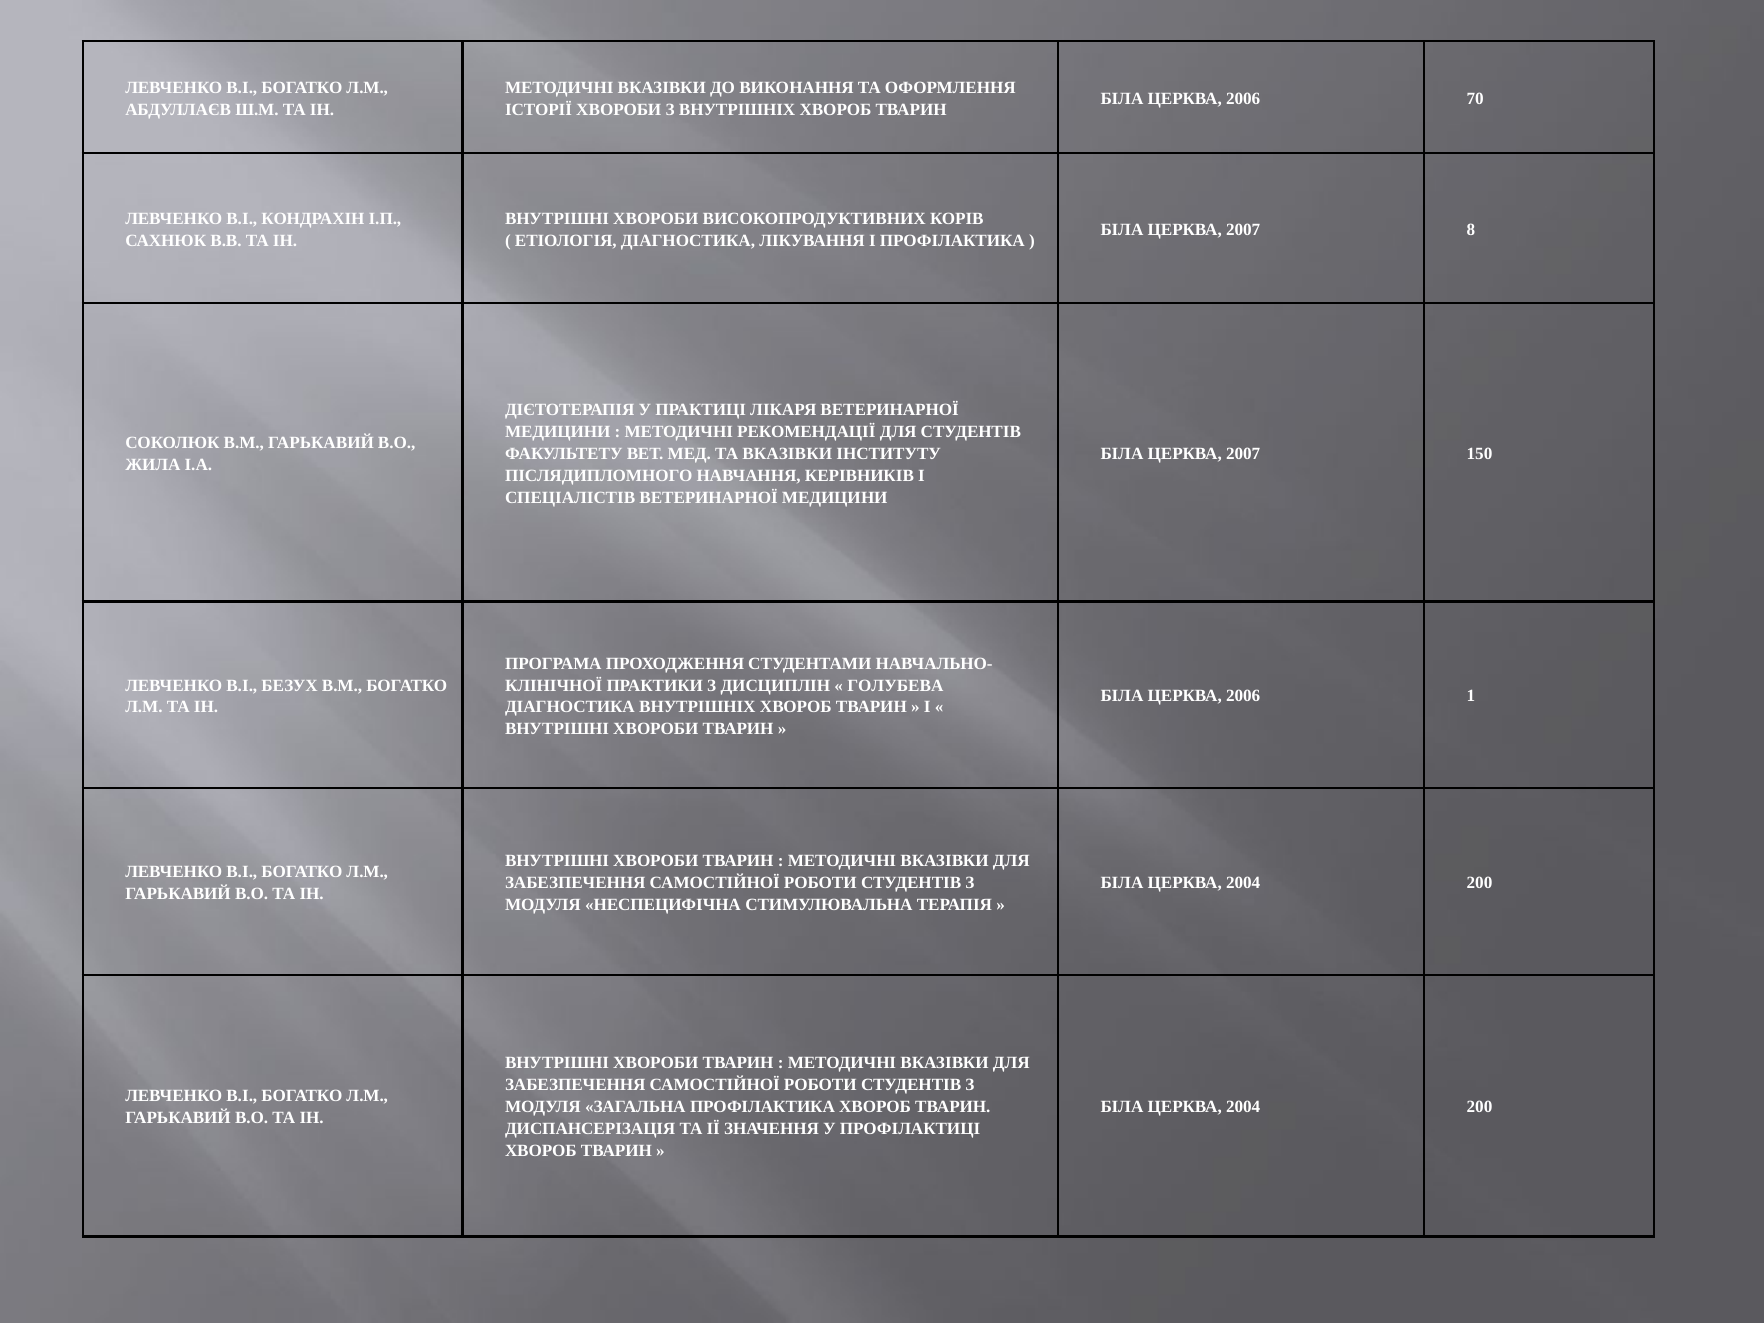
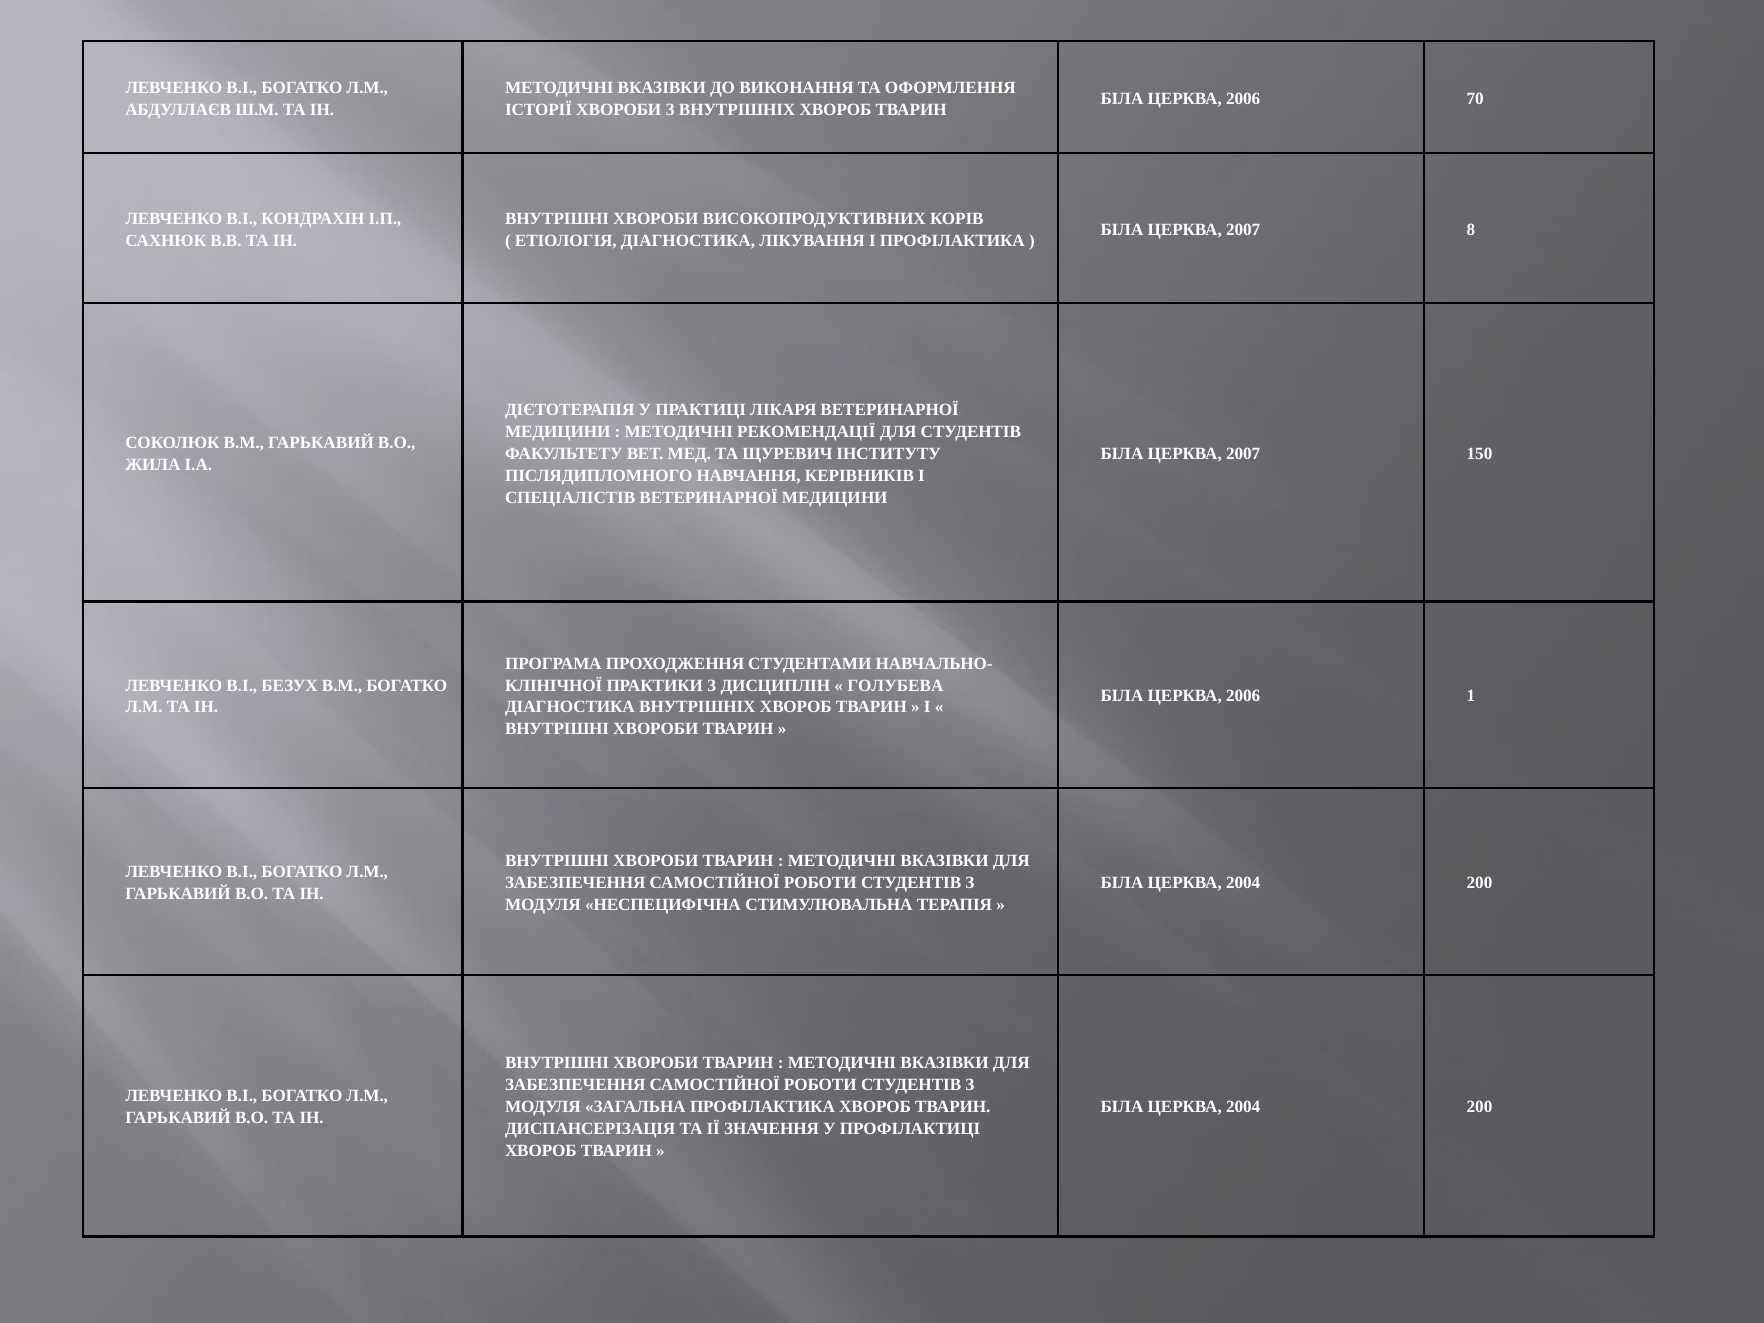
ТА ВКАЗІВКИ: ВКАЗІВКИ -> ЩУРЕВИЧ
